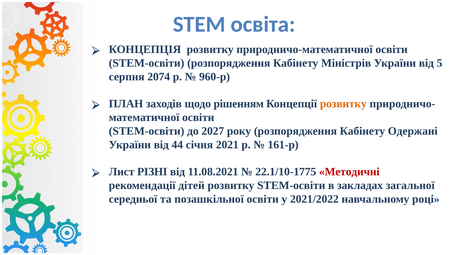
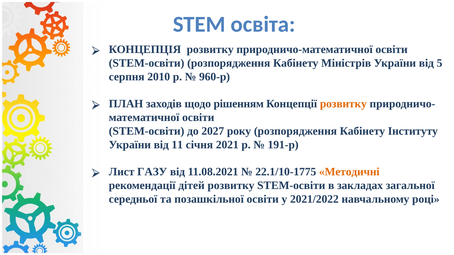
2074: 2074 -> 2010
Одержані: Одержані -> Інституту
44: 44 -> 11
161-р: 161-р -> 191-р
РІЗНІ: РІЗНІ -> ГАЗУ
Методичні colour: red -> orange
